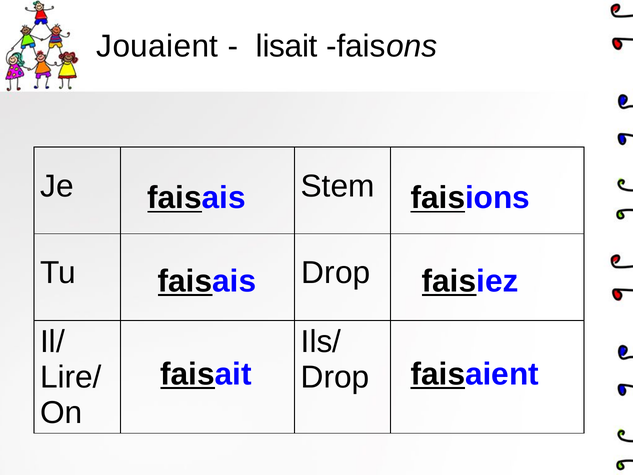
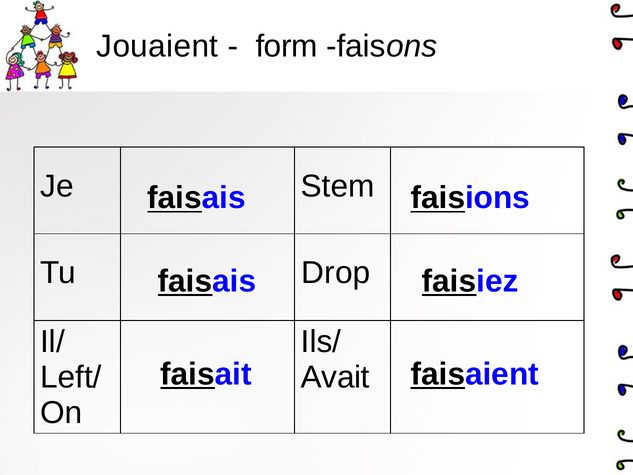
lisait: lisait -> form
Lire/: Lire/ -> Left/
Drop at (335, 377): Drop -> Avait
